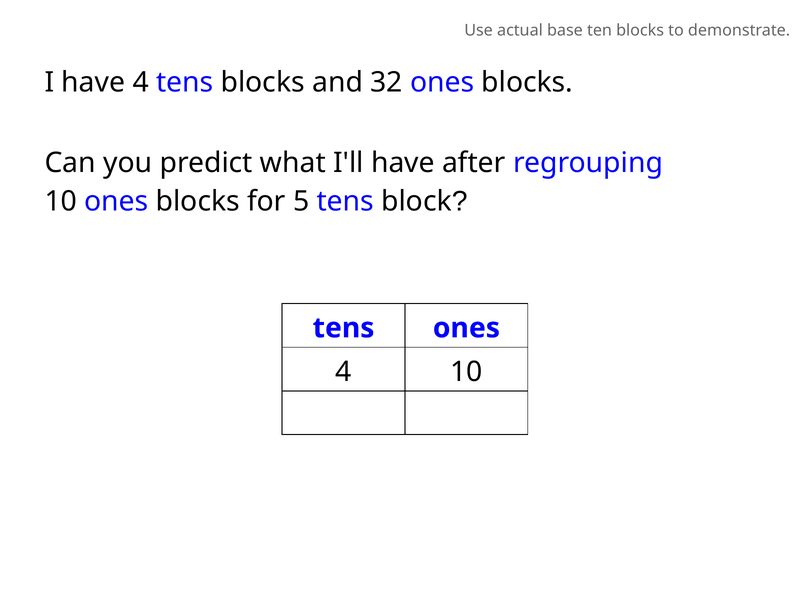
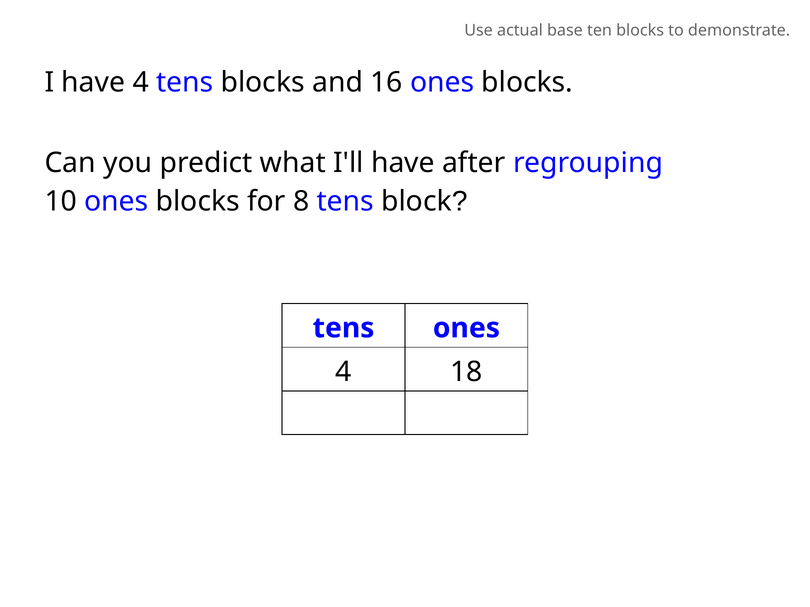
32: 32 -> 16
5: 5 -> 8
4 10: 10 -> 18
